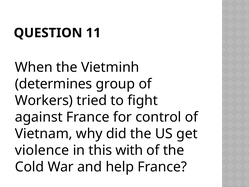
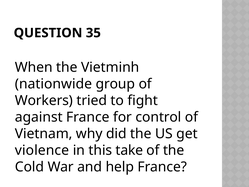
11: 11 -> 35
determines: determines -> nationwide
with: with -> take
